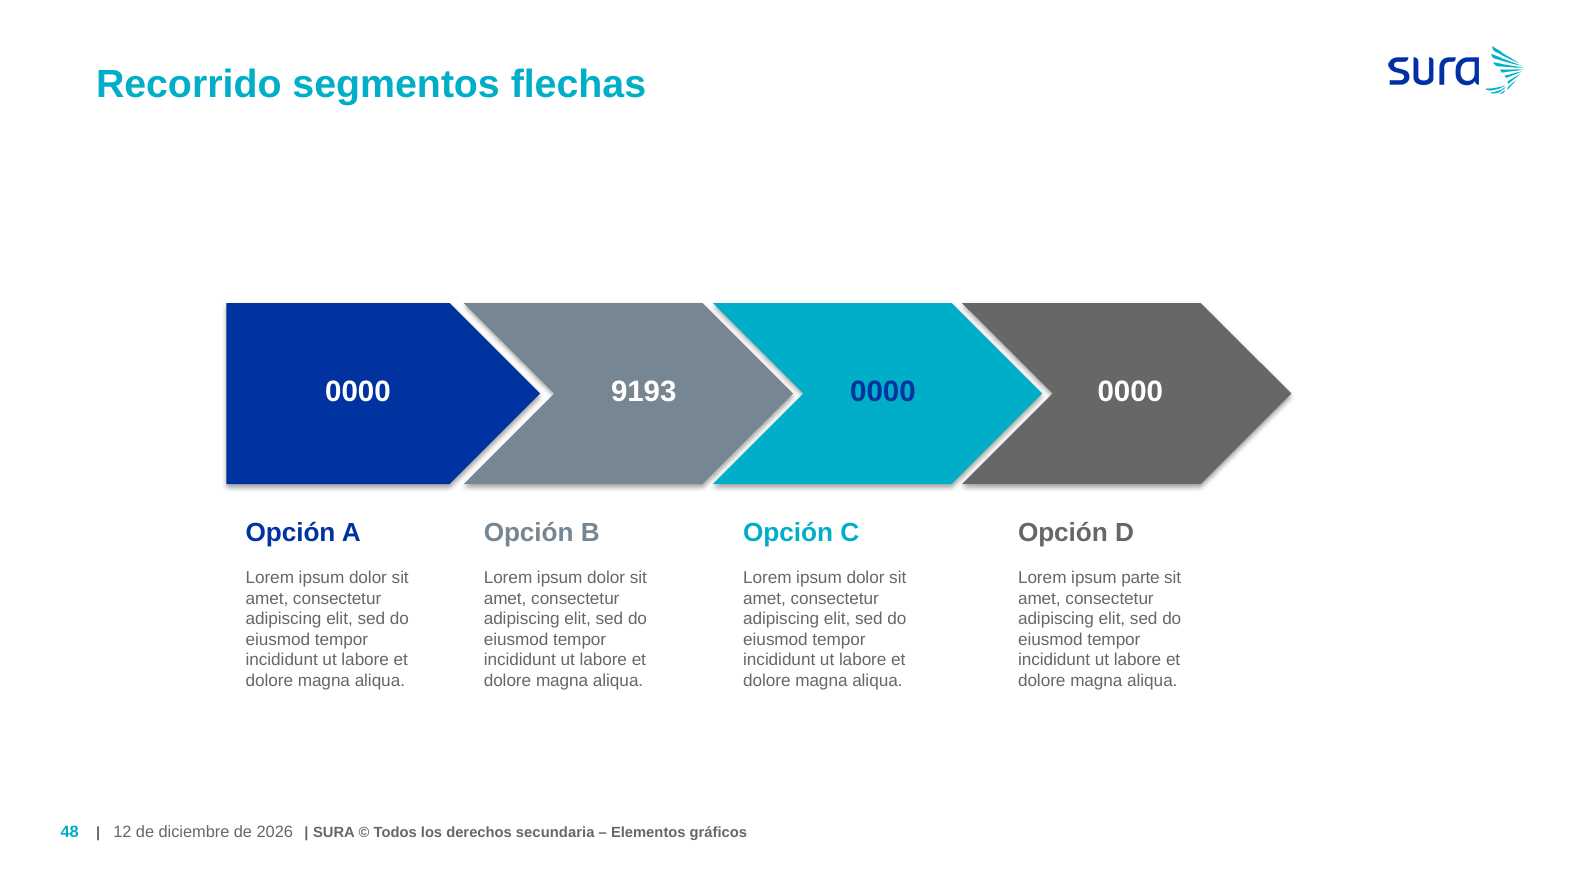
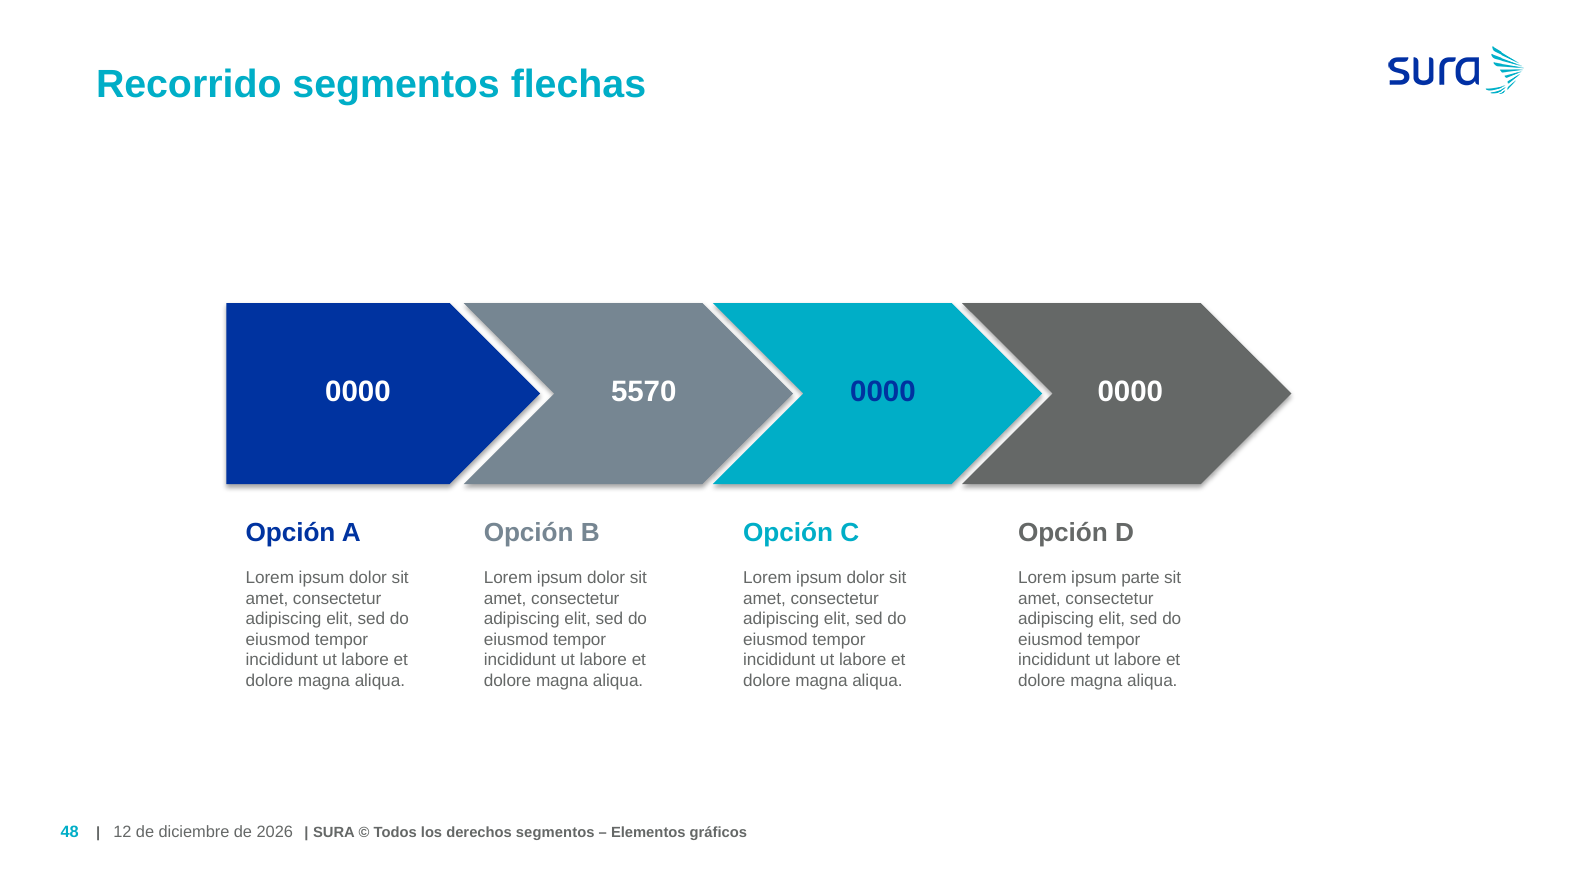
9193: 9193 -> 5570
derechos secundaria: secundaria -> segmentos
